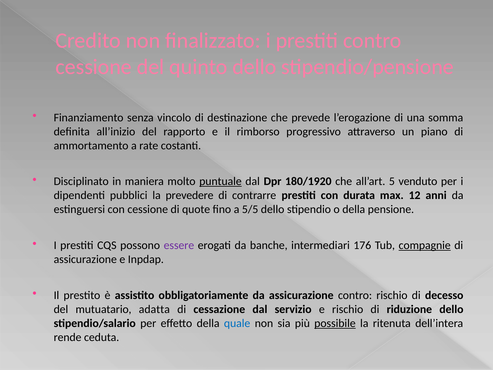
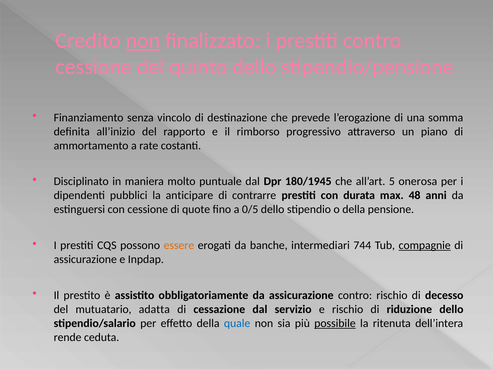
non at (143, 40) underline: none -> present
puntuale underline: present -> none
180/1920: 180/1920 -> 180/1945
venduto: venduto -> onerosa
prevedere: prevedere -> anticipare
12: 12 -> 48
5/5: 5/5 -> 0/5
essere colour: purple -> orange
176: 176 -> 744
